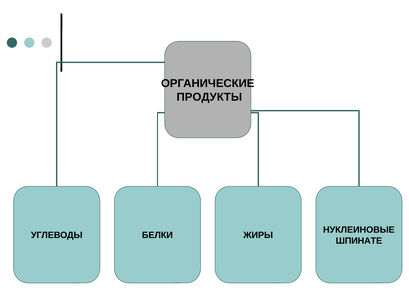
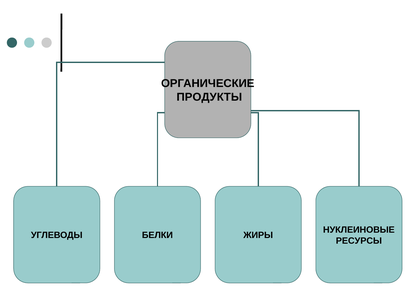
ШПИНАТЕ: ШПИНАТЕ -> РЕСУРСЫ
